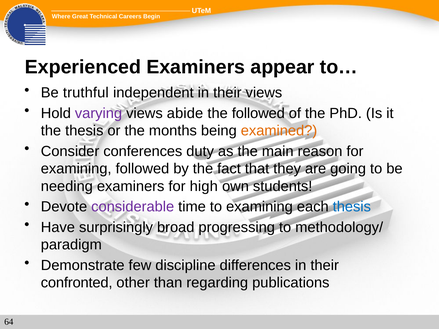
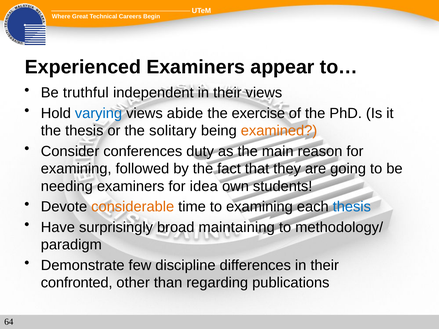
varying colour: purple -> blue
the followed: followed -> exercise
months: months -> solitary
high: high -> idea
considerable colour: purple -> orange
progressing: progressing -> maintaining
